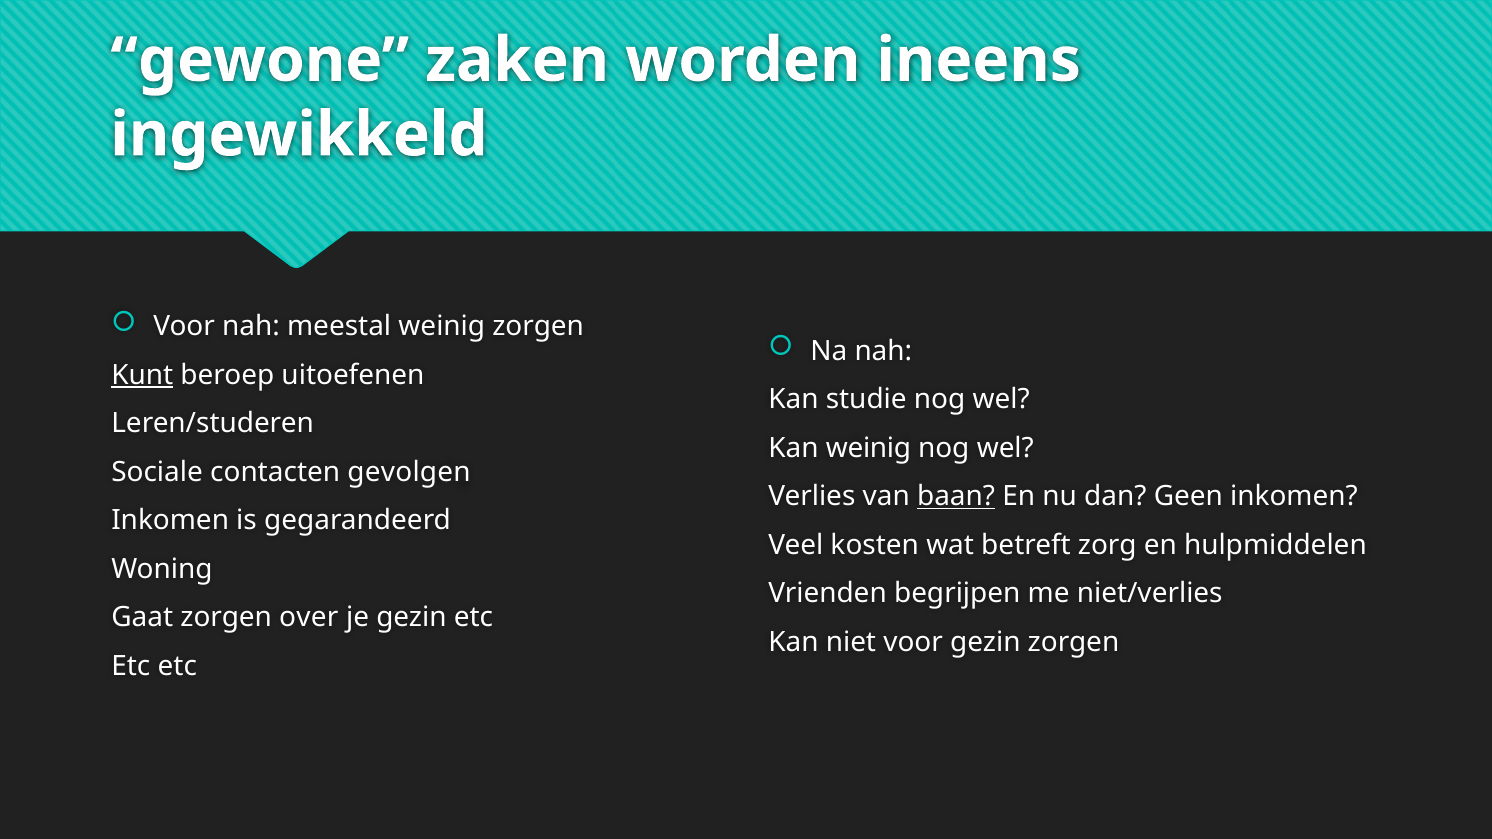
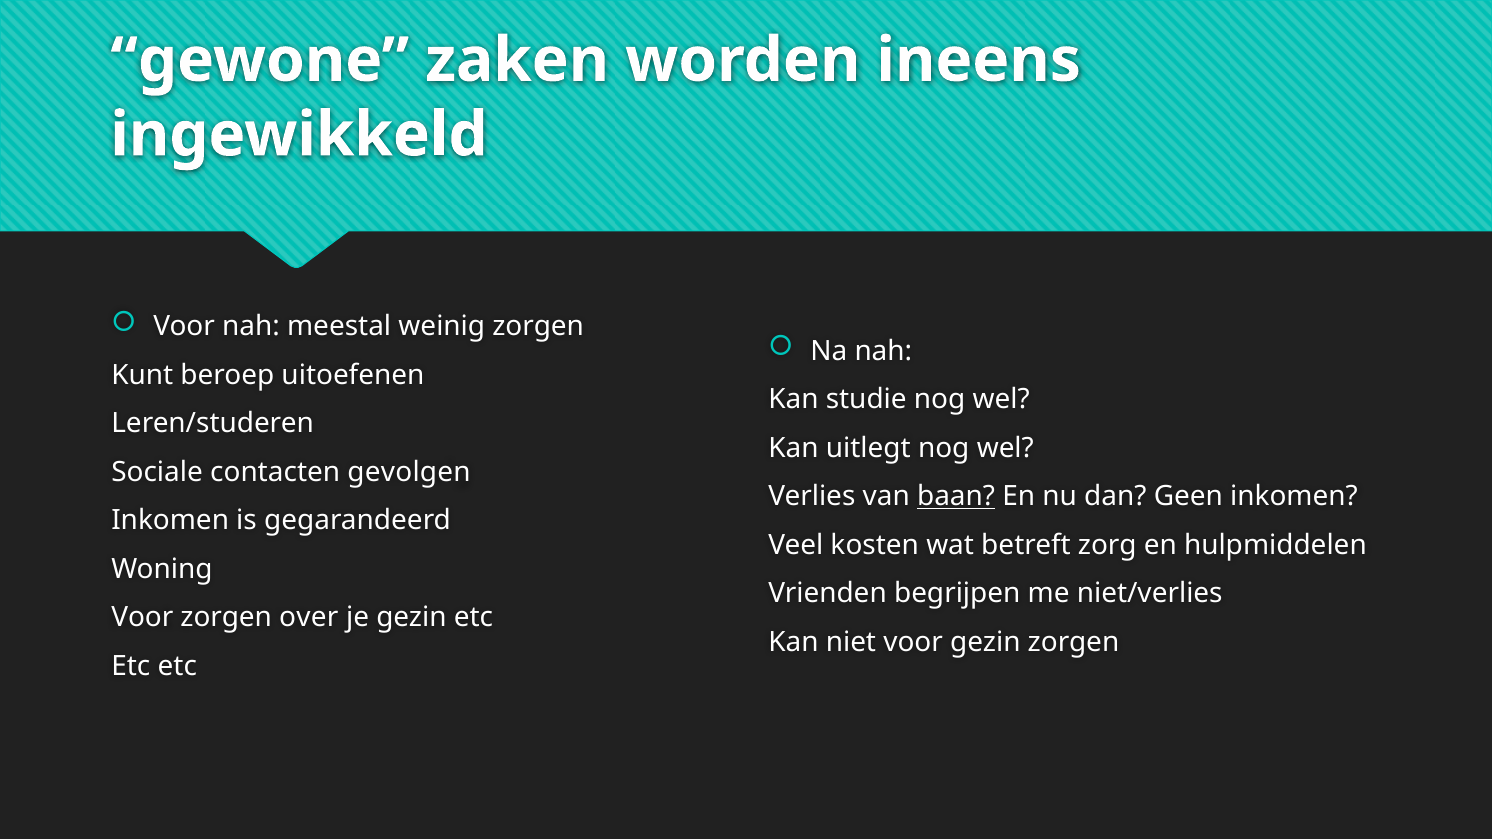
Kunt underline: present -> none
Kan weinig: weinig -> uitlegt
Gaat at (142, 618): Gaat -> Voor
